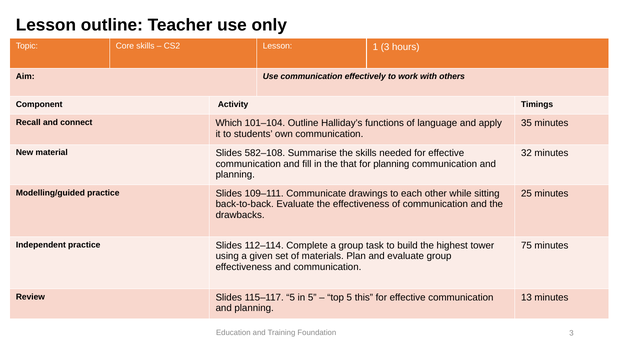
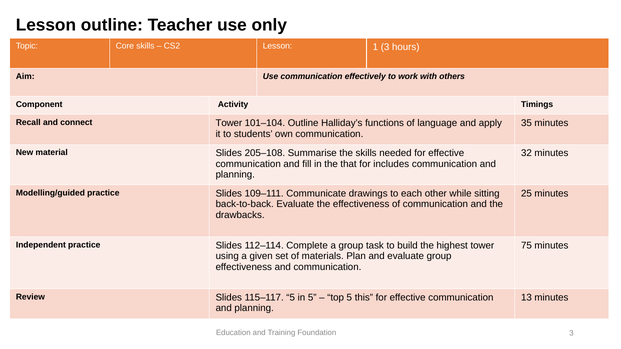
connect Which: Which -> Tower
582–108: 582–108 -> 205–108
for planning: planning -> includes
